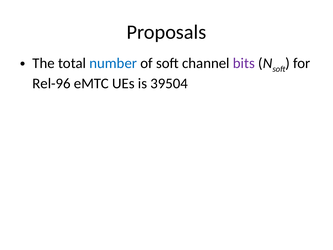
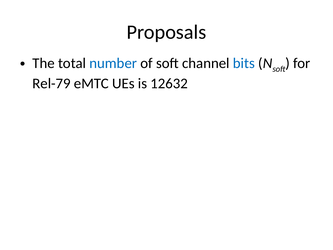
bits colour: purple -> blue
Rel-96: Rel-96 -> Rel-79
39504: 39504 -> 12632
